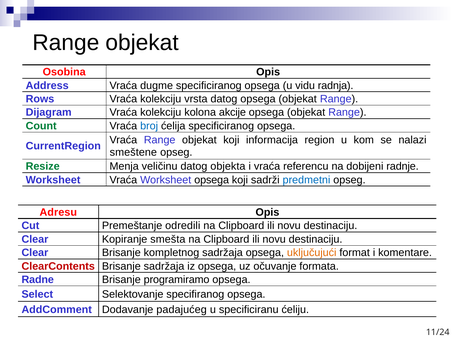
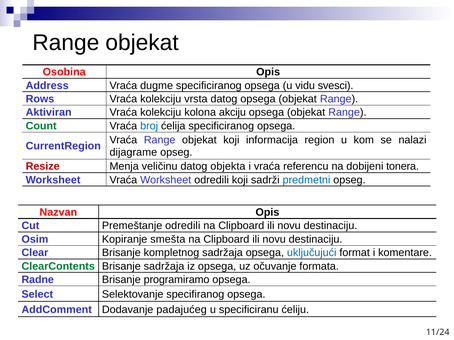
radnja: radnja -> svesci
Dijagram: Dijagram -> Aktiviran
akcije: akcije -> akciju
smeštene: smeštene -> dijagrame
Resize colour: green -> red
radnje: radnje -> tonera
Worksheet opsega: opsega -> odredili
Adresu: Adresu -> Nazvan
Clear at (35, 240): Clear -> Osim
uključujući colour: orange -> blue
ClearContents colour: red -> green
